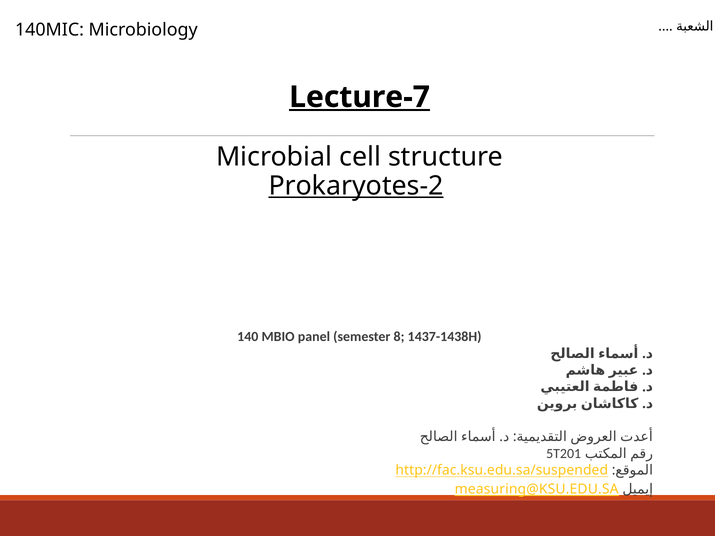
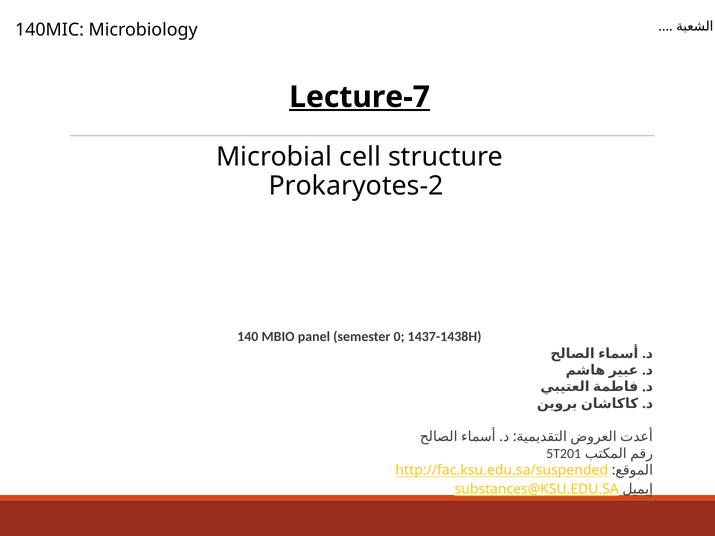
Prokaryotes-2 underline: present -> none
8: 8 -> 0
measuring@KSU.EDU.SA: measuring@KSU.EDU.SA -> substances@KSU.EDU.SA
